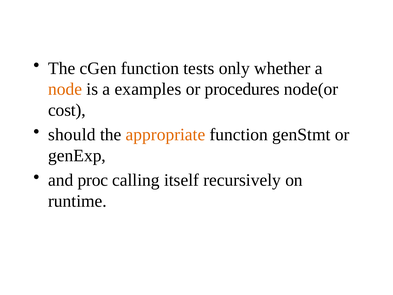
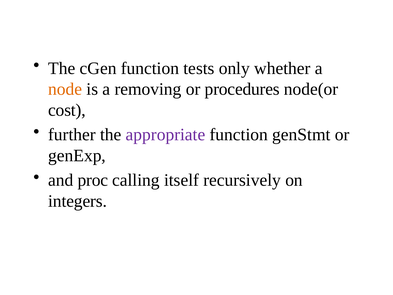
examples: examples -> removing
should: should -> further
appropriate colour: orange -> purple
runtime: runtime -> integers
